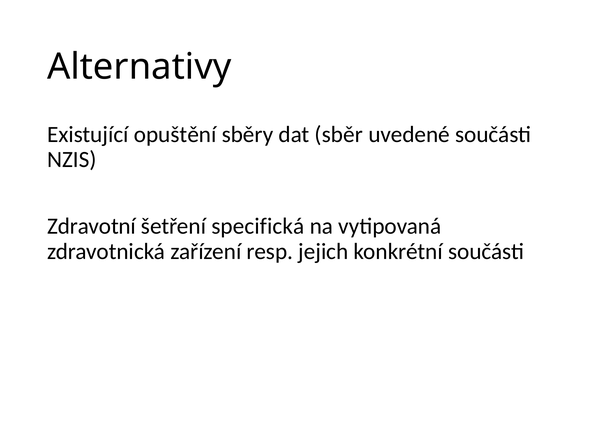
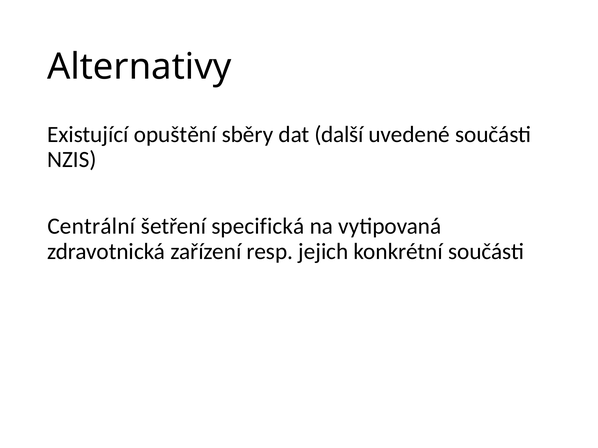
sběr: sběr -> další
Zdravotní: Zdravotní -> Centrální
